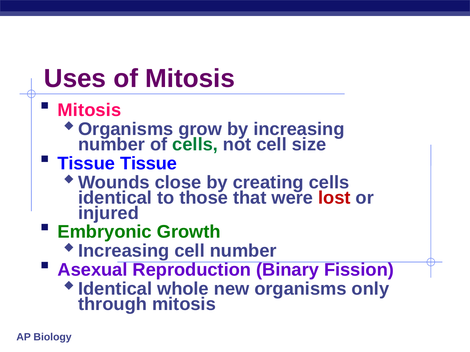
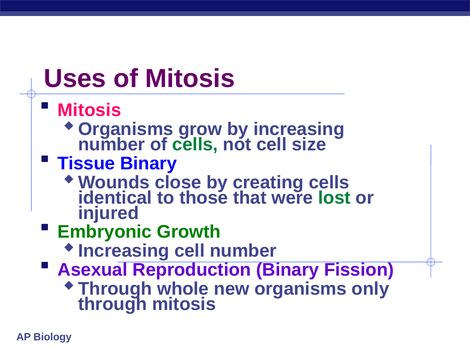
Tissue Tissue: Tissue -> Binary
lost colour: red -> green
Identical at (115, 289): Identical -> Through
